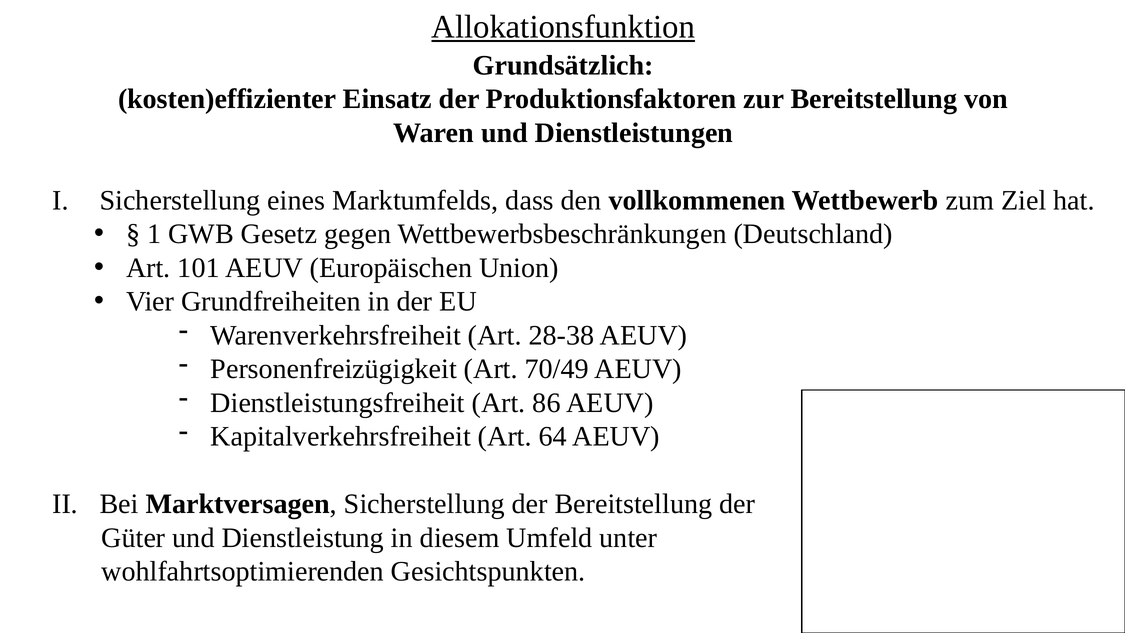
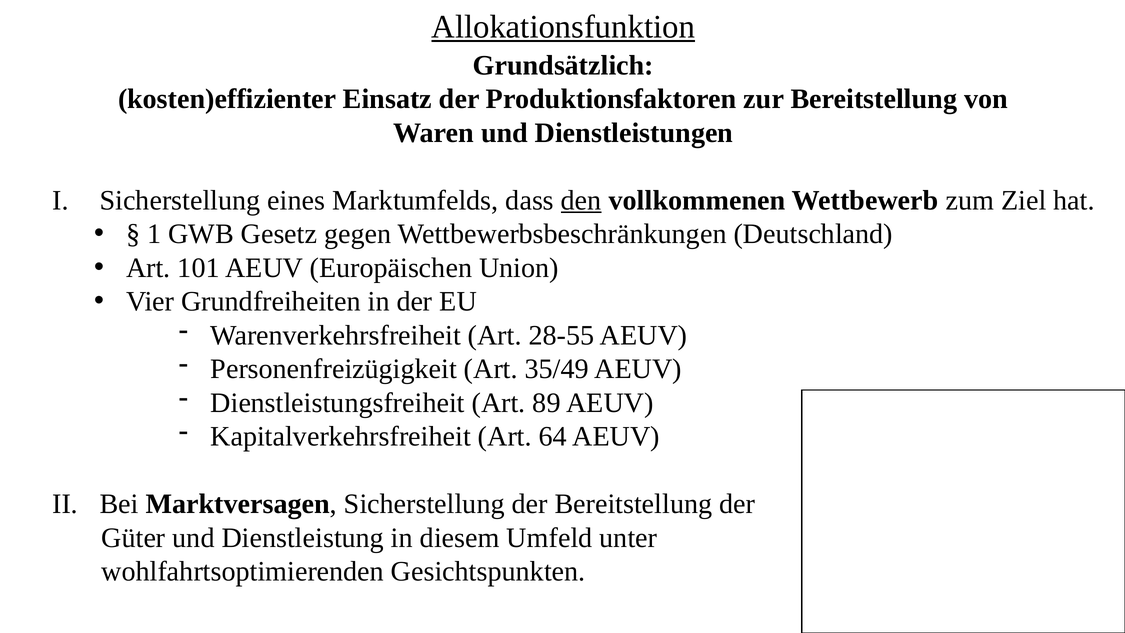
den underline: none -> present
28-38: 28-38 -> 28-55
70/49: 70/49 -> 35/49
86: 86 -> 89
